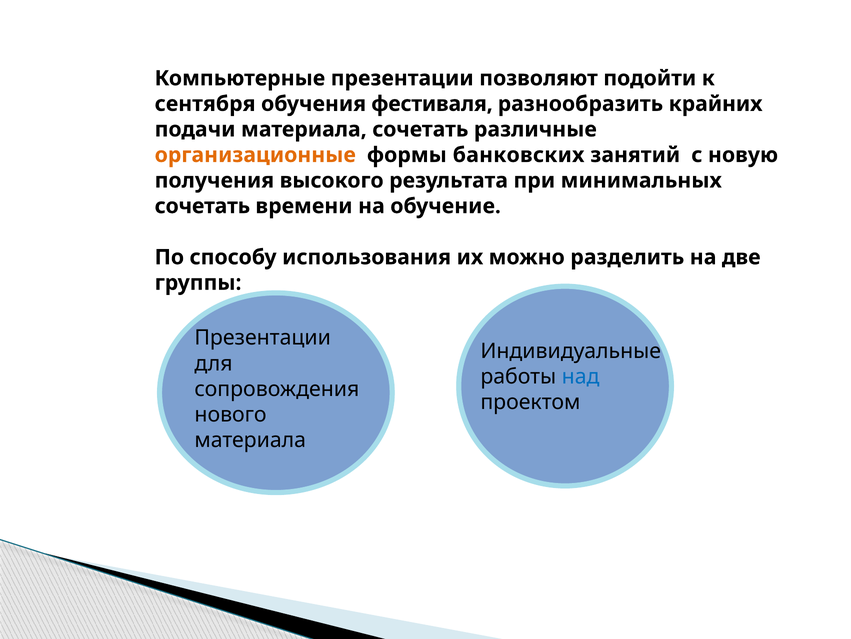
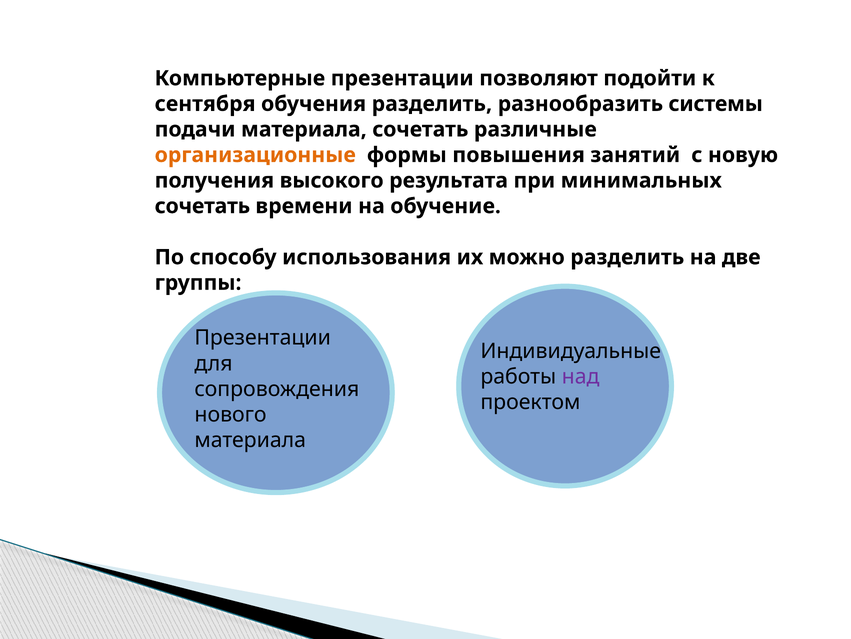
обучения фестиваля: фестиваля -> разделить
крайних: крайних -> системы
банковских: банковских -> повышения
над colour: blue -> purple
